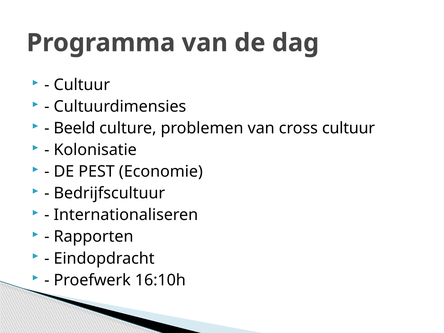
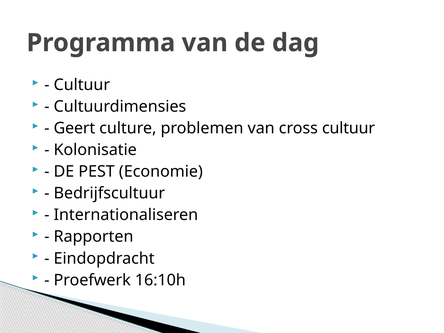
Beeld: Beeld -> Geert
